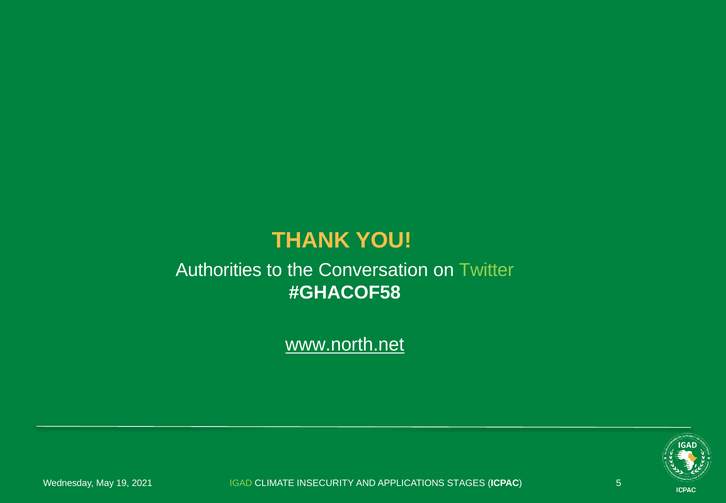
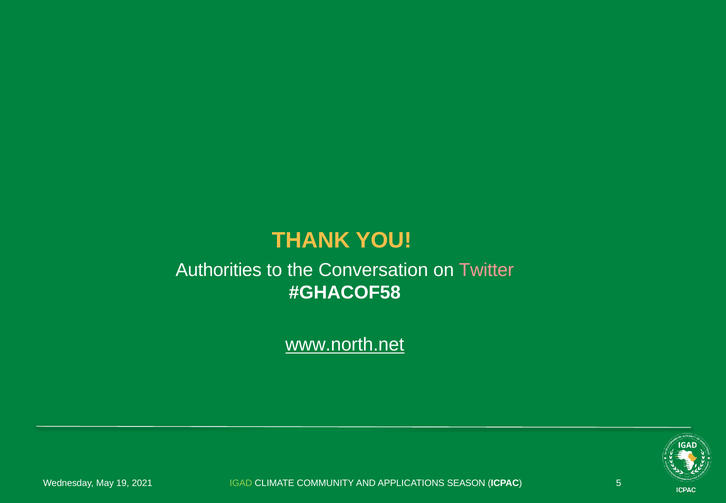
Twitter colour: light green -> pink
INSECURITY: INSECURITY -> COMMUNITY
STAGES: STAGES -> SEASON
